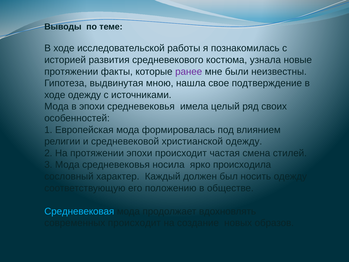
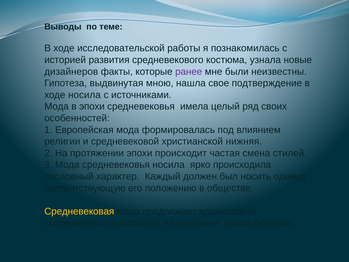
протяжении at (71, 72): протяжении -> дизайнеров
ходе одежду: одежду -> носила
христианской одежду: одежду -> нижняя
Средневековая colour: light blue -> yellow
